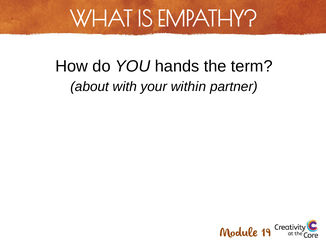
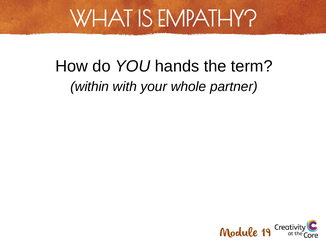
about: about -> within
within: within -> whole
